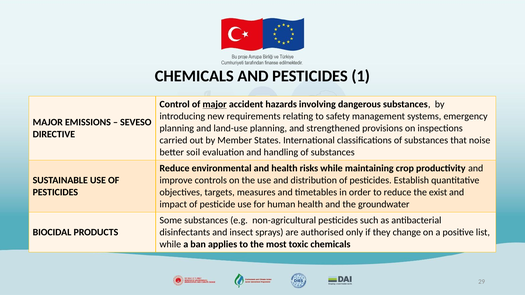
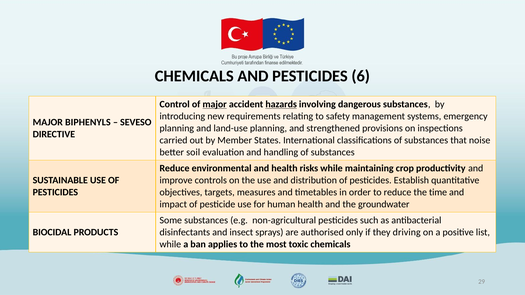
1: 1 -> 6
hazards underline: none -> present
EMISSIONS: EMISSIONS -> BIPHENYLS
exist: exist -> time
change: change -> driving
